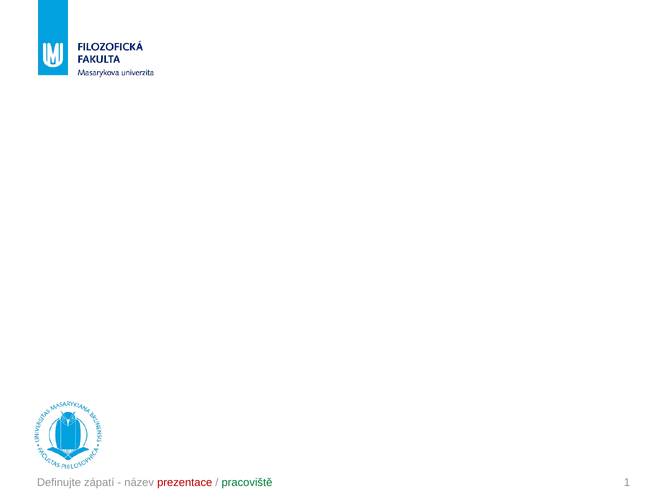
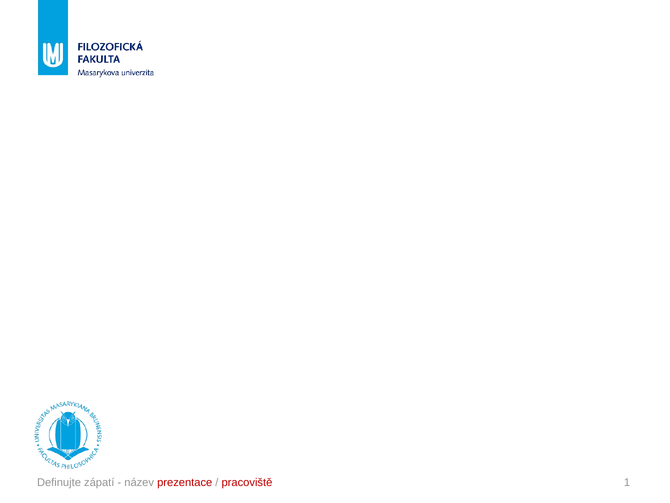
pracoviště colour: green -> red
